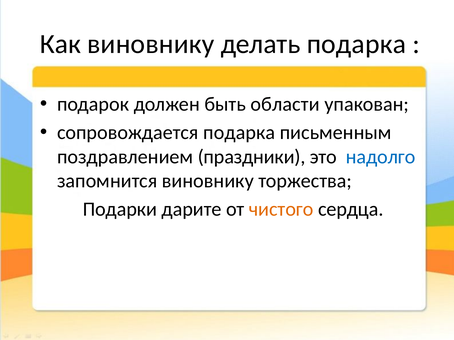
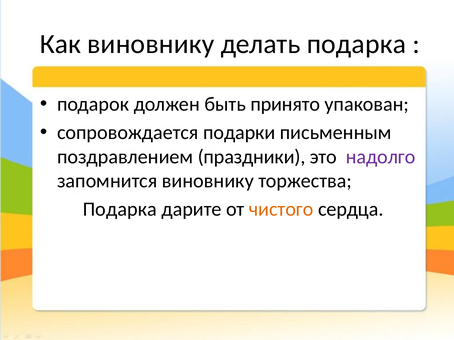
области: области -> принято
сопровождается подарка: подарка -> подарки
надолго colour: blue -> purple
Подарки at (120, 209): Подарки -> Подарка
